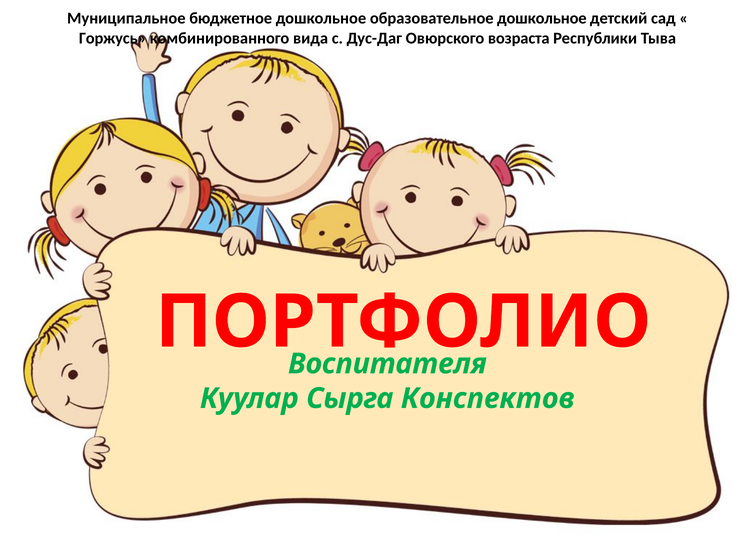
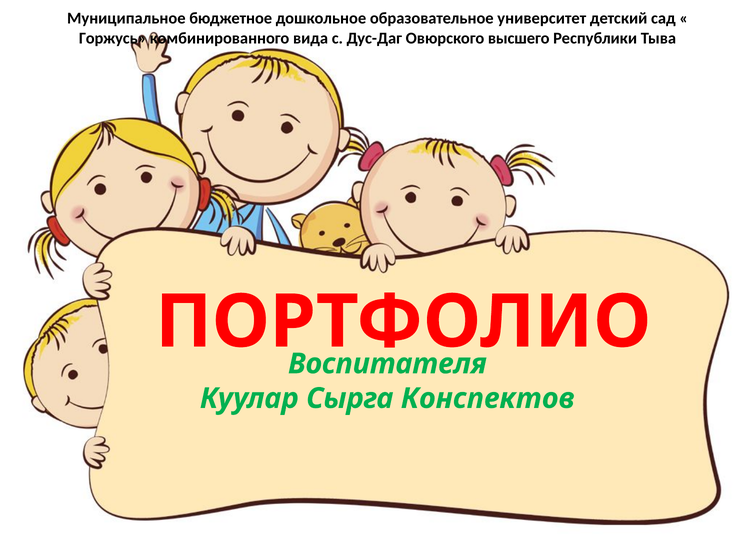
образовательное дошкольное: дошкольное -> университет
возраста: возраста -> высшего
